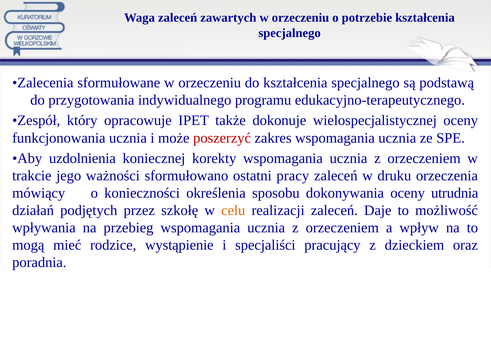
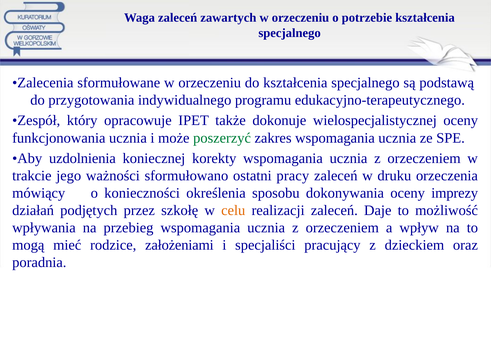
poszerzyć colour: red -> green
utrudnia: utrudnia -> imprezy
wystąpienie: wystąpienie -> założeniami
